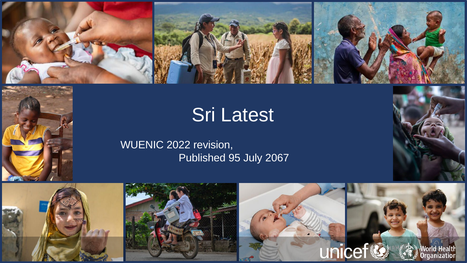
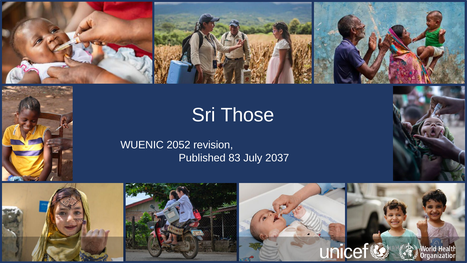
Latest: Latest -> Those
2022: 2022 -> 2052
95: 95 -> 83
2067: 2067 -> 2037
